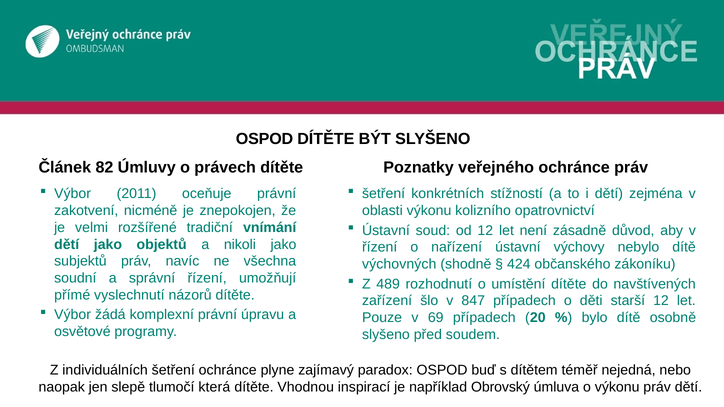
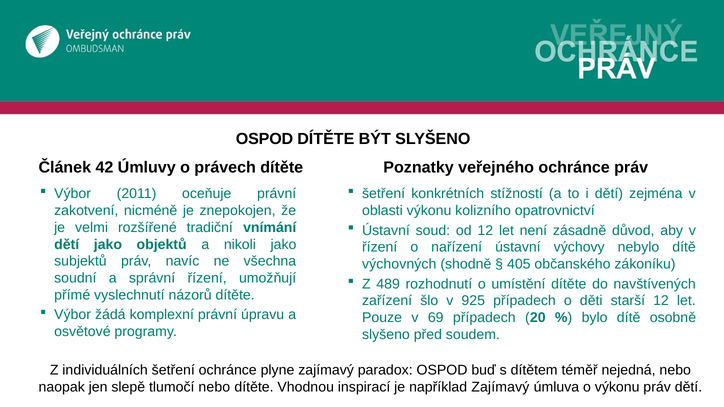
82: 82 -> 42
424: 424 -> 405
847: 847 -> 925
tlumočí která: která -> nebo
například Obrovský: Obrovský -> Zajímavý
